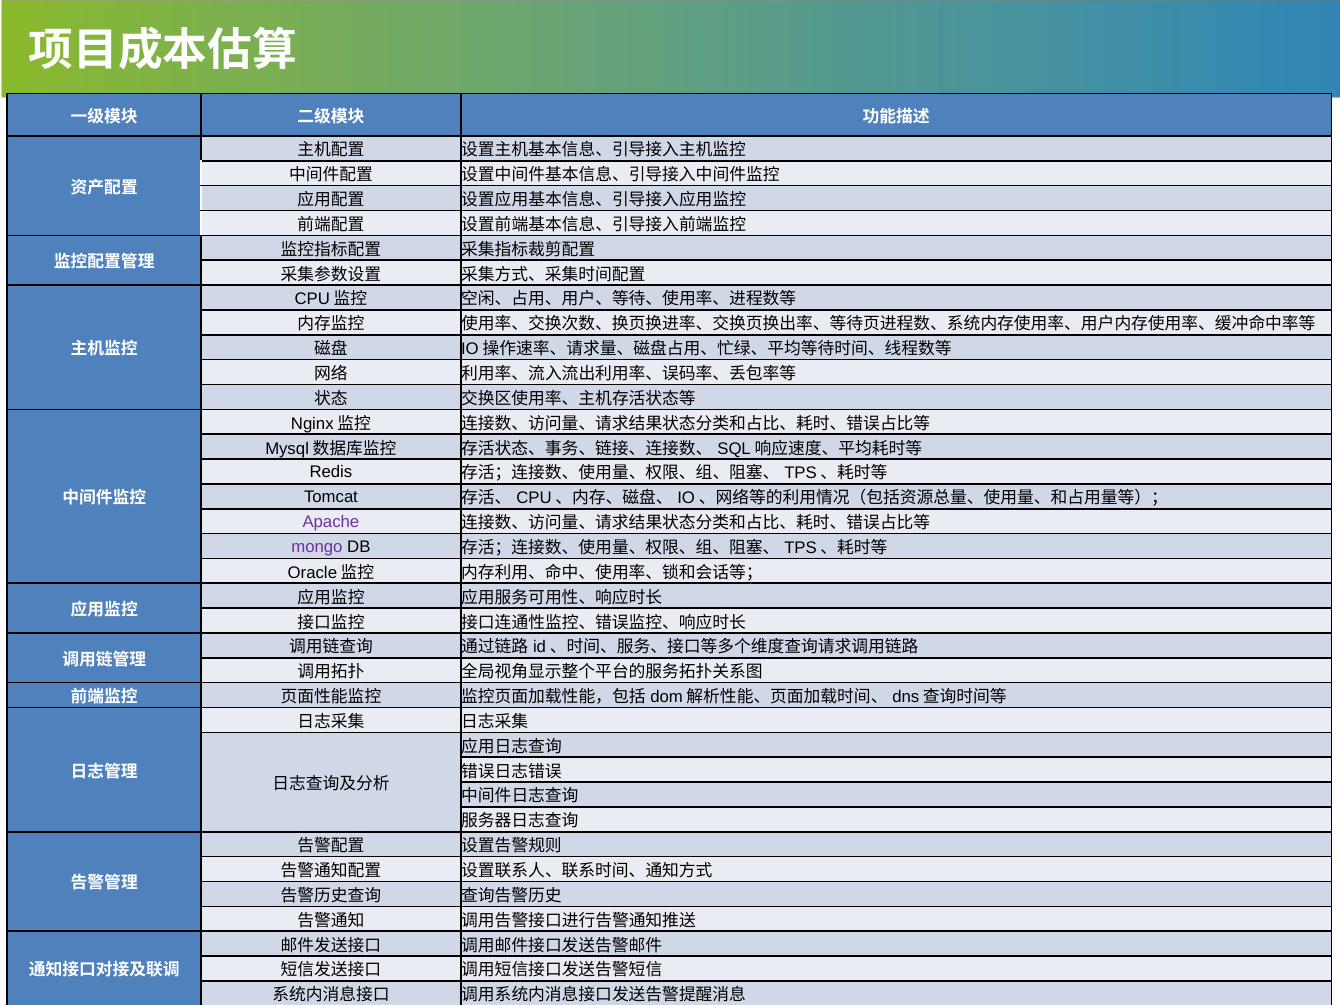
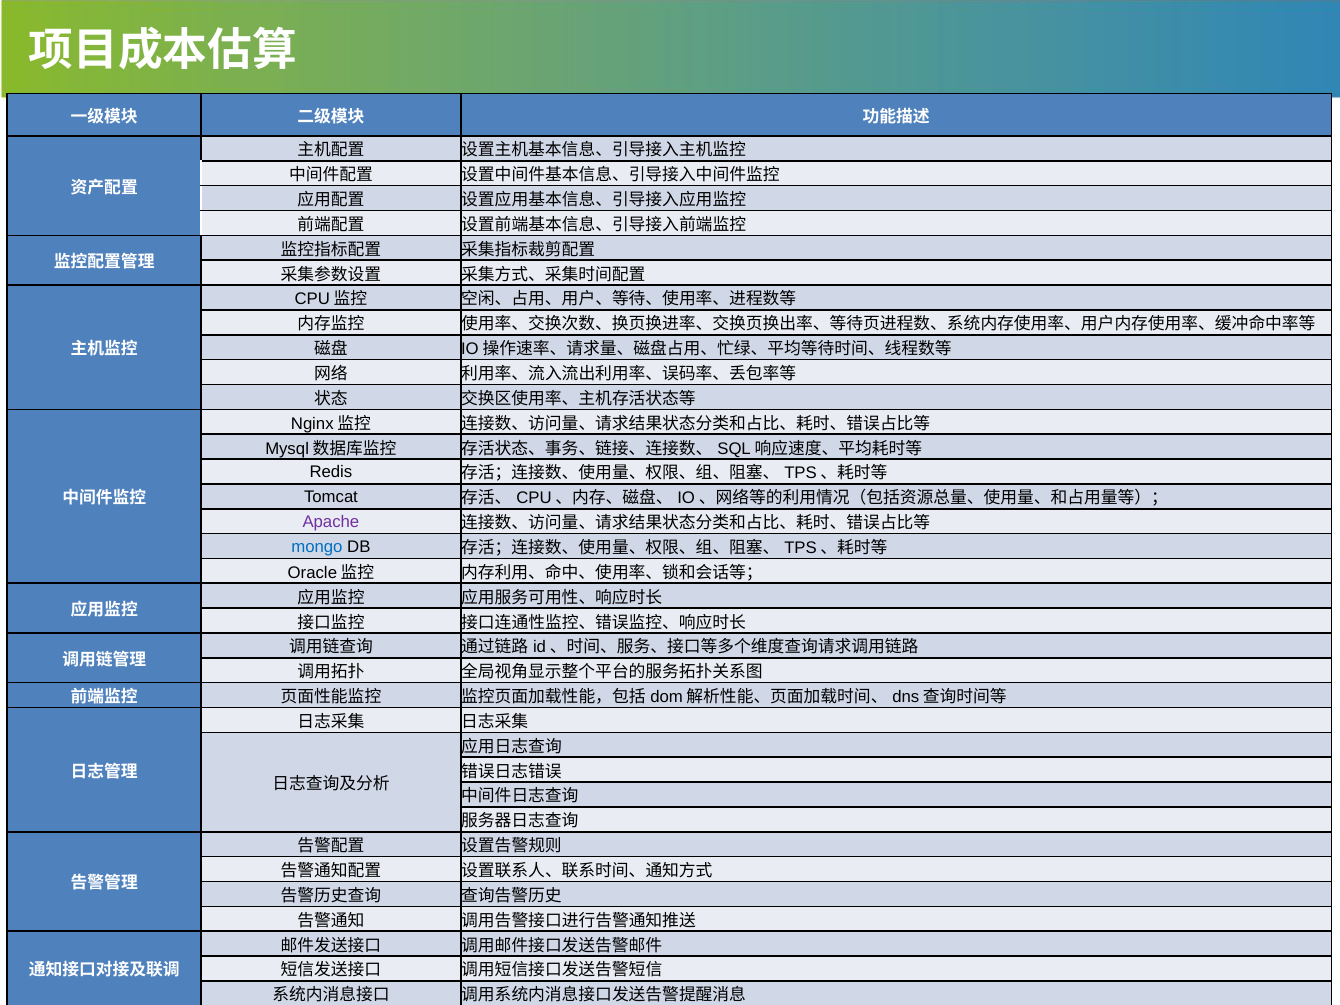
mongo colour: purple -> blue
